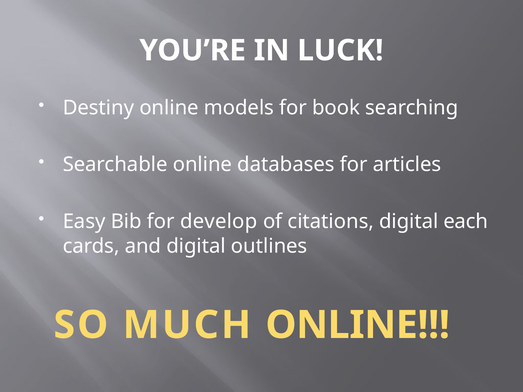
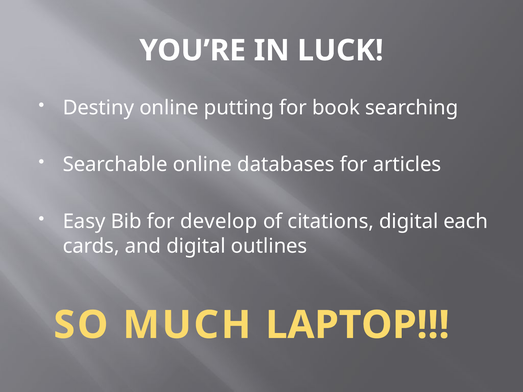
models: models -> putting
MUCH ONLINE: ONLINE -> LAPTOP
